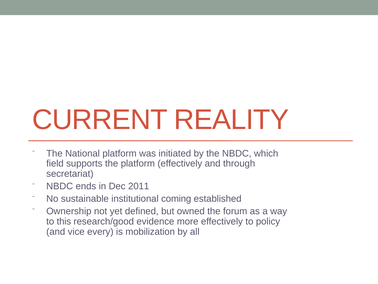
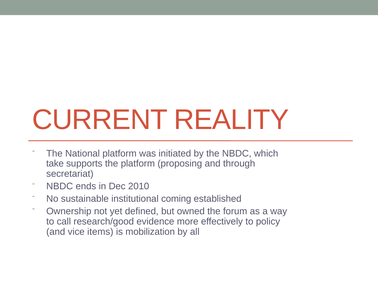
field: field -> take
platform effectively: effectively -> proposing
2011: 2011 -> 2010
this: this -> call
every: every -> items
